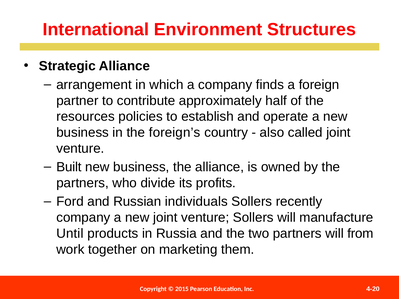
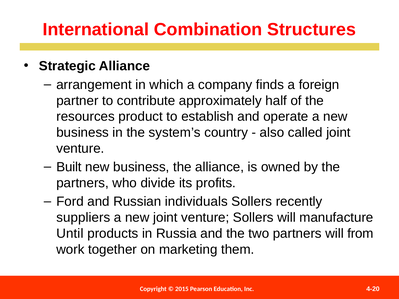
Environment: Environment -> Combination
policies: policies -> product
foreign’s: foreign’s -> system’s
company at (83, 218): company -> suppliers
